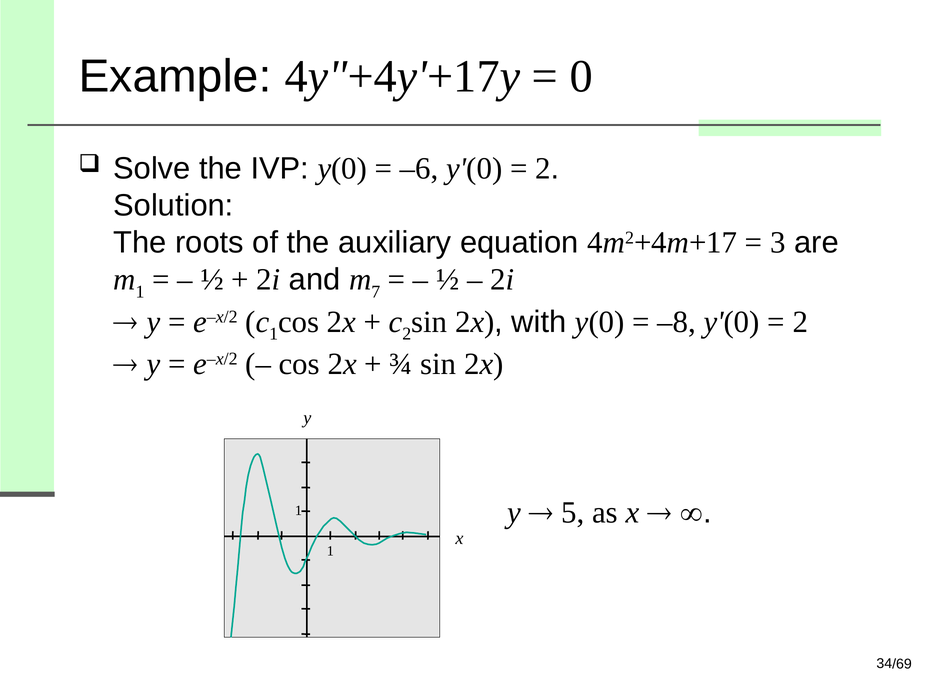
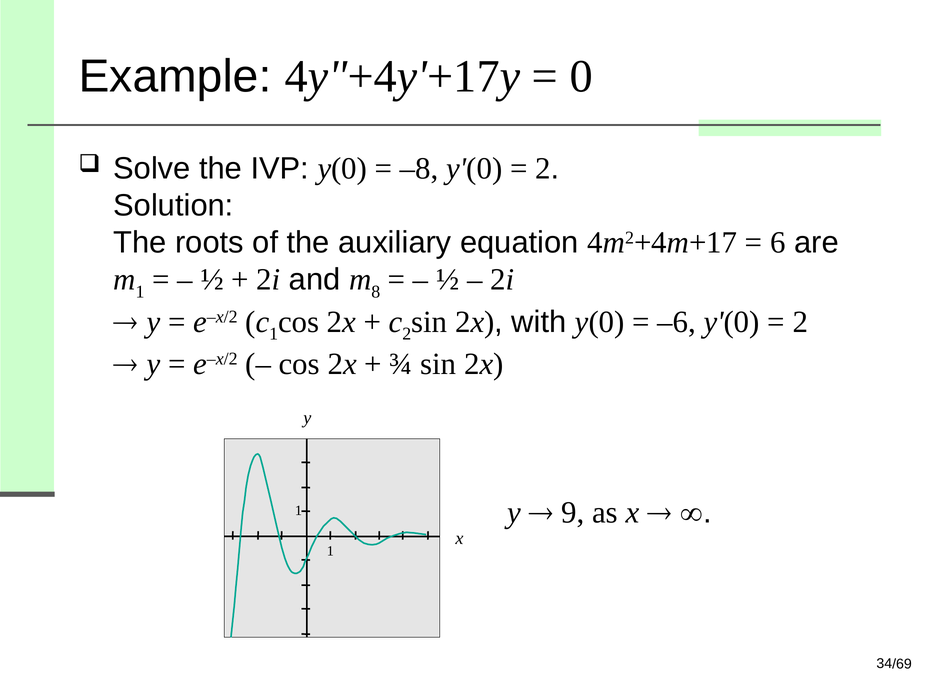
–6: –6 -> –8
3: 3 -> 6
7: 7 -> 8
–8: –8 -> –6
5: 5 -> 9
